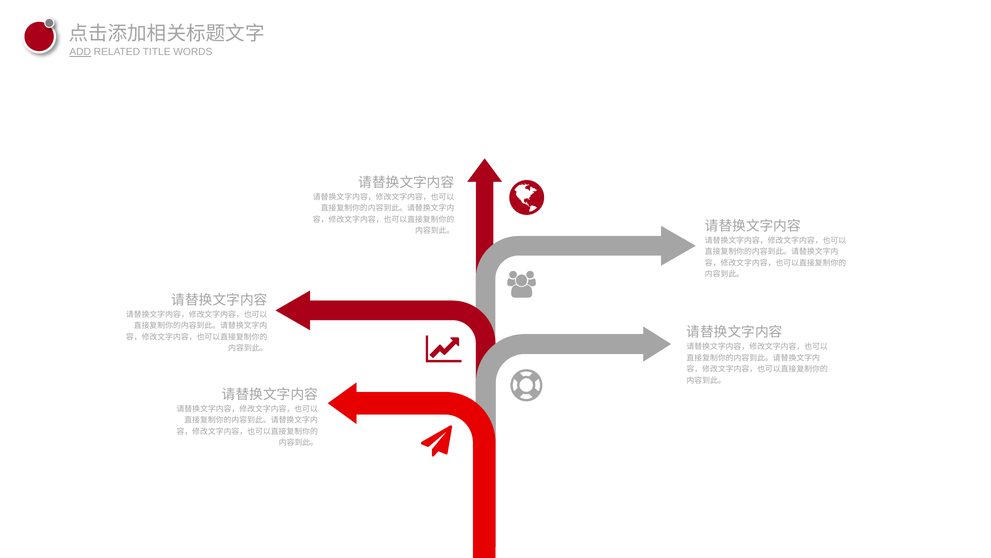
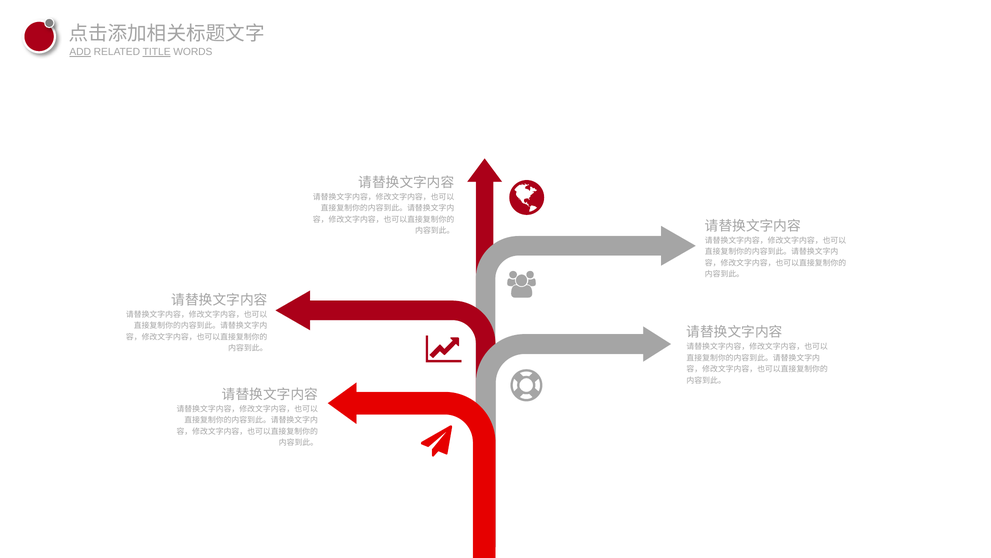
TITLE underline: none -> present
